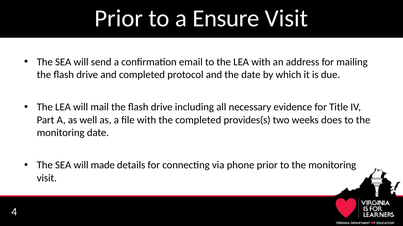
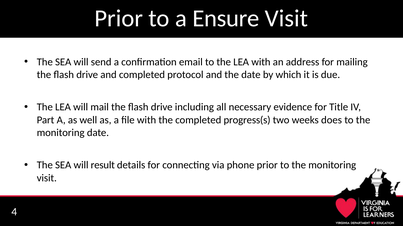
provides(s: provides(s -> progress(s
made: made -> result
